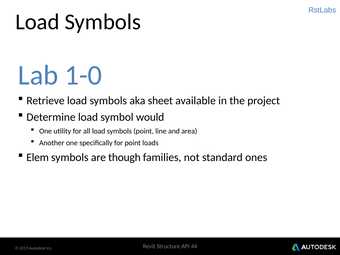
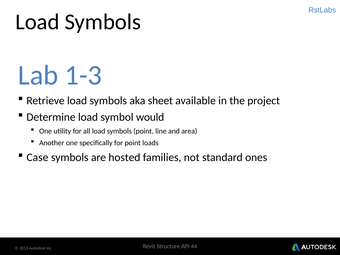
1-0: 1-0 -> 1-3
Elem: Elem -> Case
though: though -> hosted
